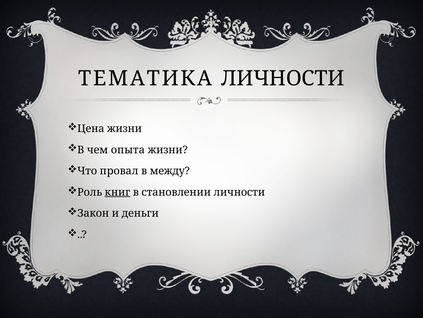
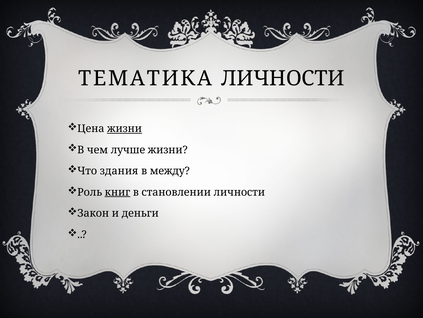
жизни at (125, 128) underline: none -> present
опыта: опыта -> лучше
провал: провал -> здания
